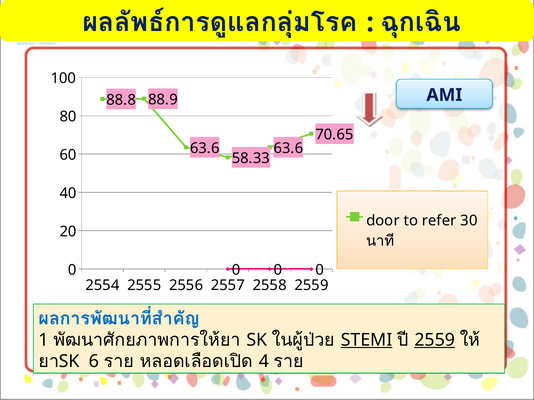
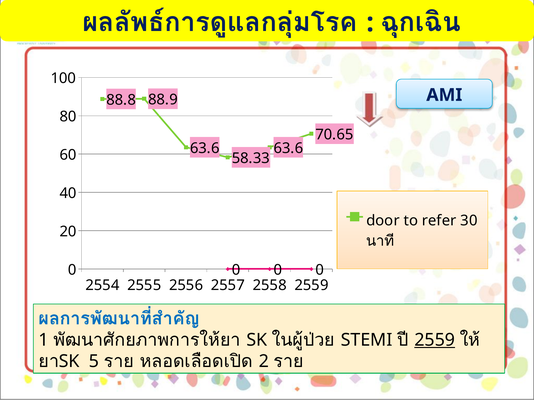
STEMI underline: present -> none
6: 6 -> 5
4: 4 -> 2
